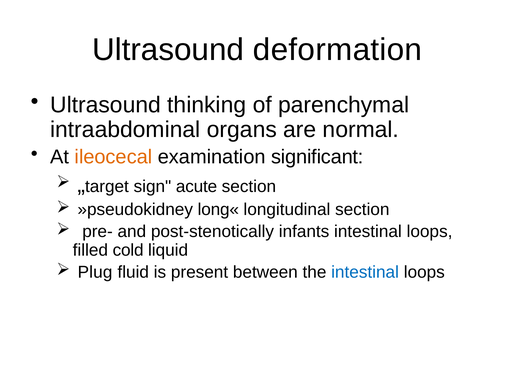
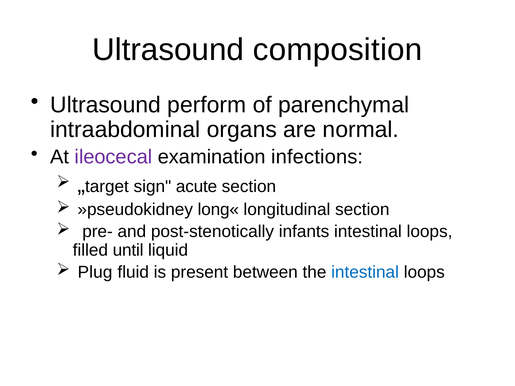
deformation: deformation -> composition
thinking: thinking -> perform
ileocecal colour: orange -> purple
significant: significant -> infections
cold: cold -> until
